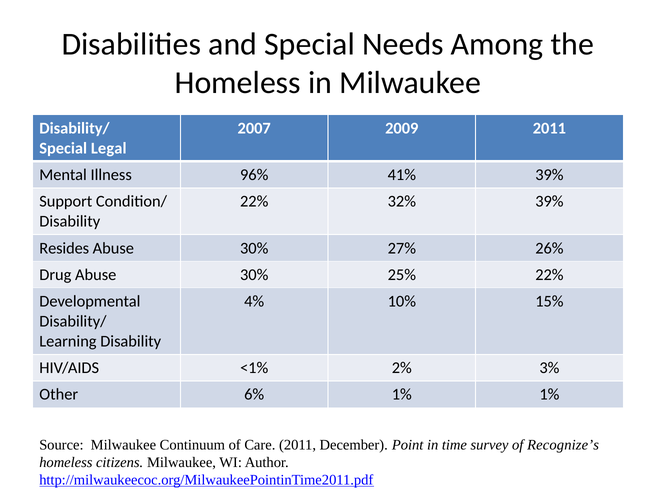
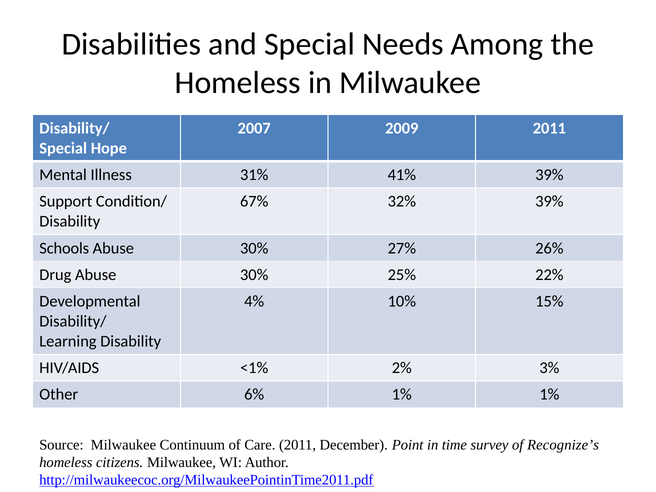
Legal: Legal -> Hope
96%: 96% -> 31%
22% at (254, 202): 22% -> 67%
Resides: Resides -> Schools
